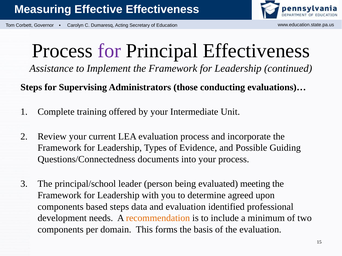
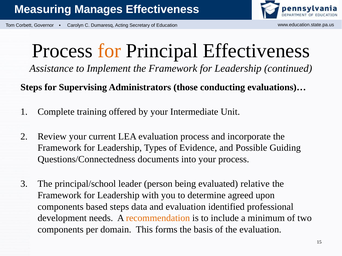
Effective: Effective -> Manages
for at (109, 51) colour: purple -> orange
meeting: meeting -> relative
